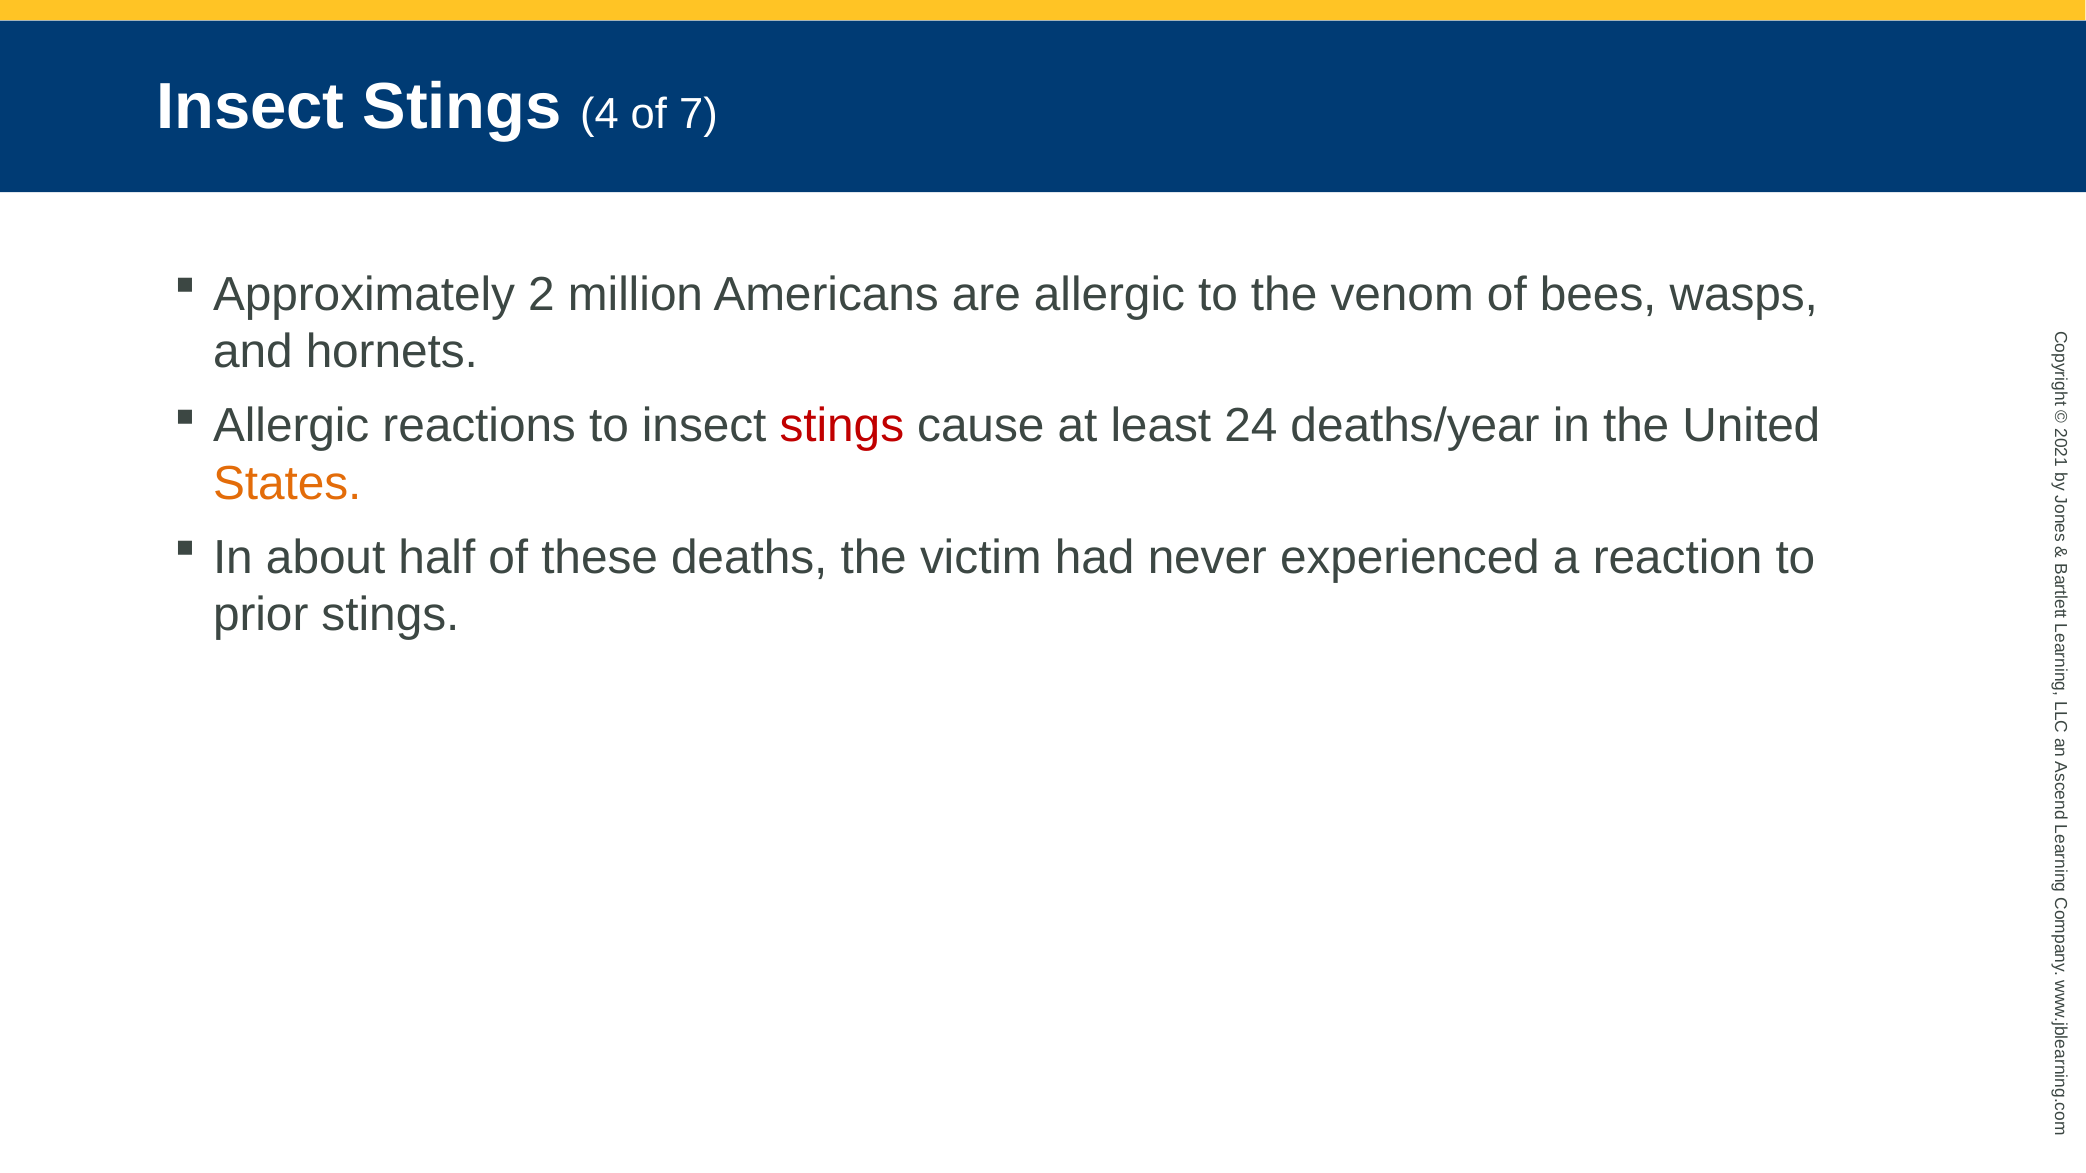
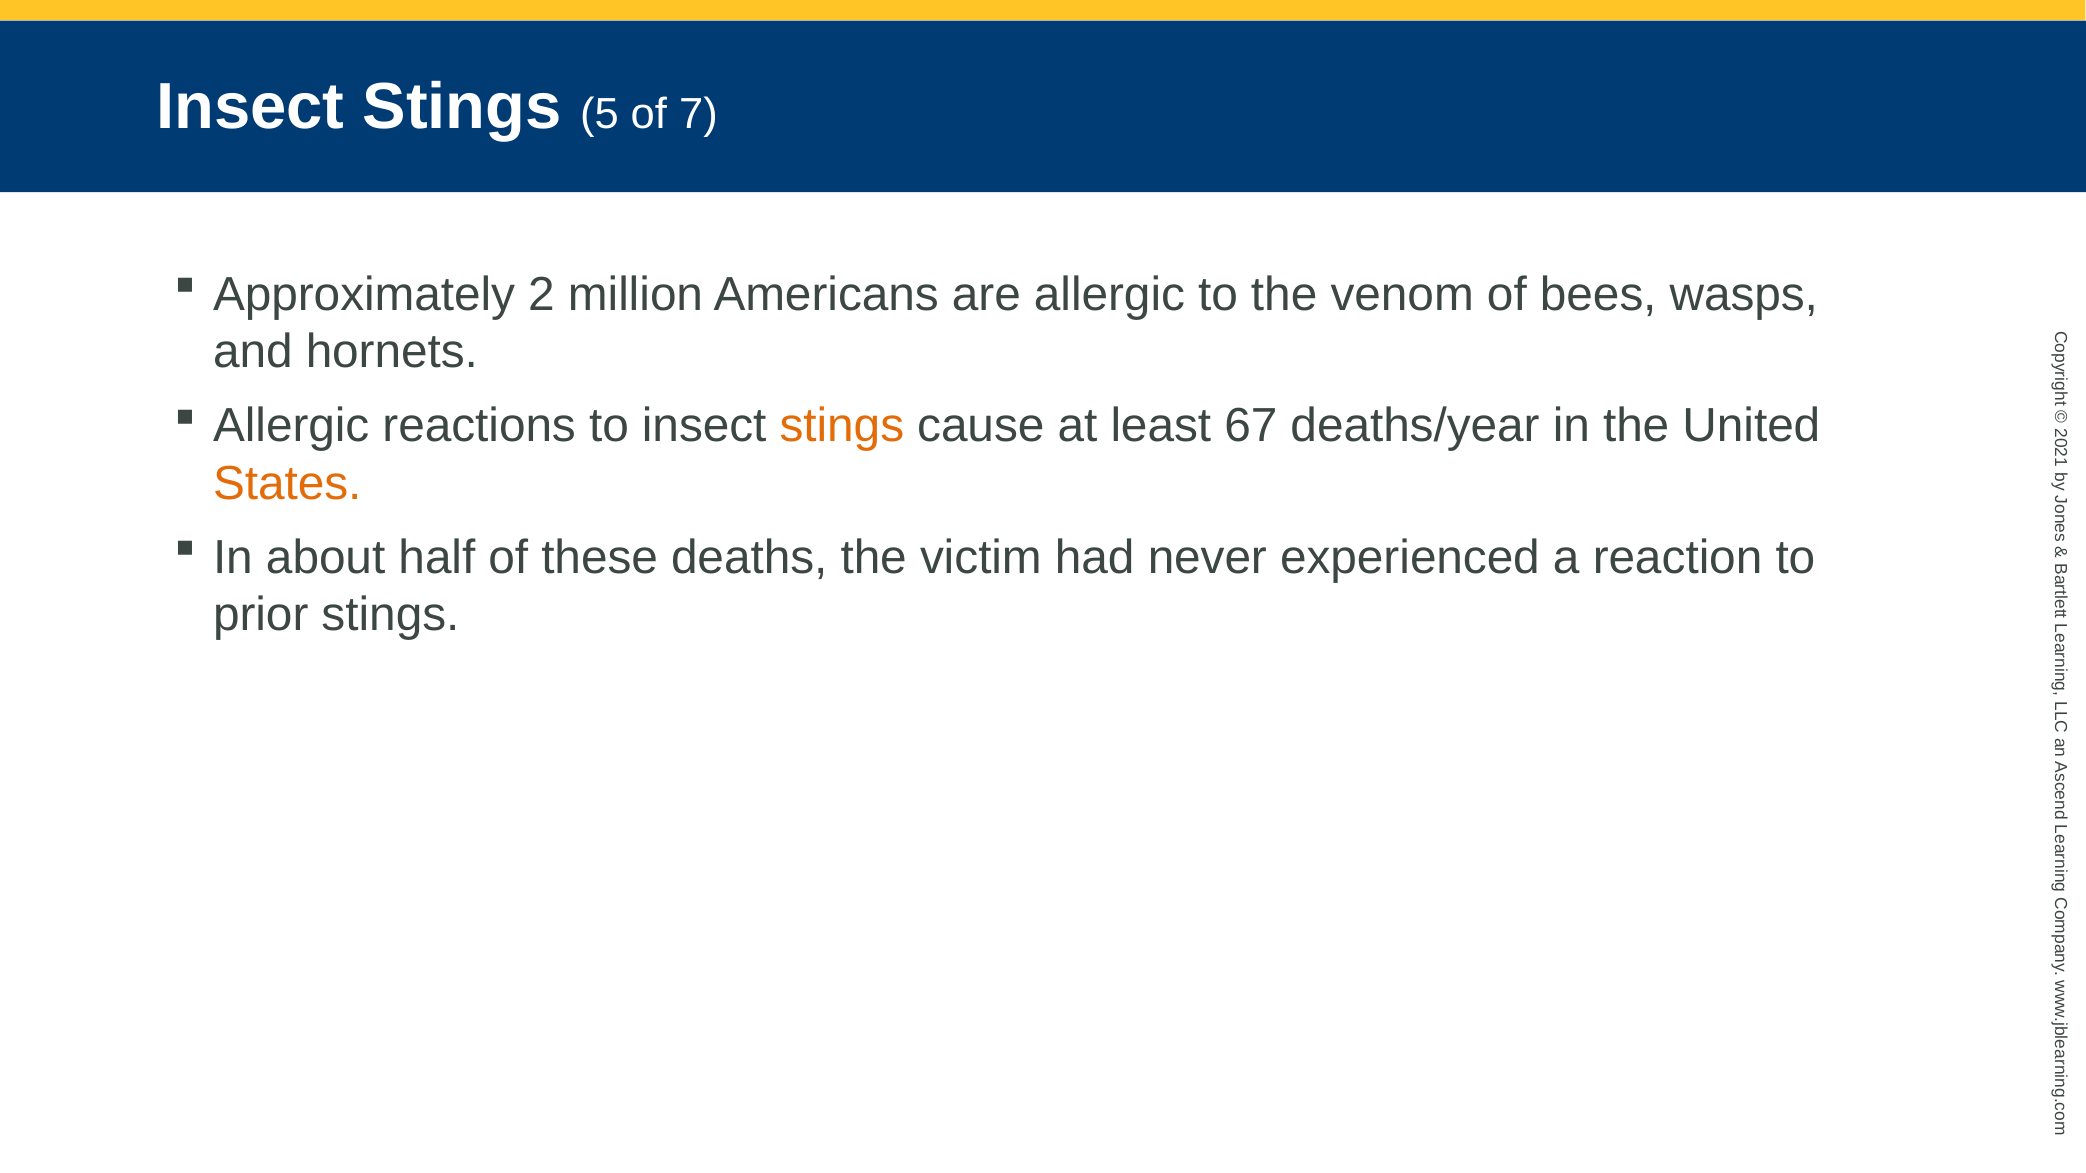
4: 4 -> 5
stings at (842, 426) colour: red -> orange
24: 24 -> 67
